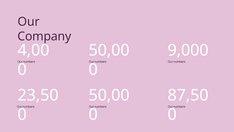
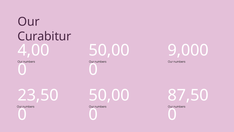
Company: Company -> Curabitur
